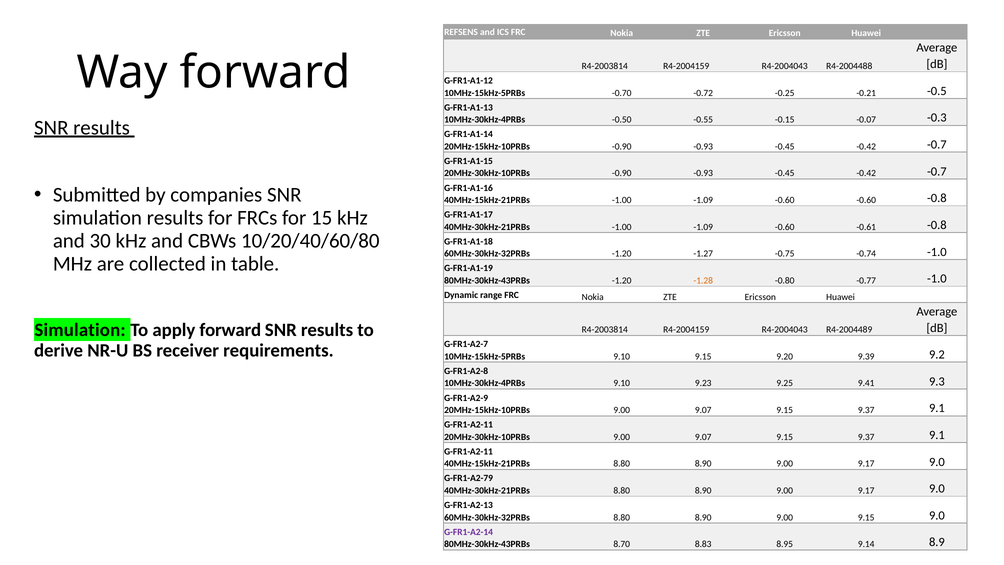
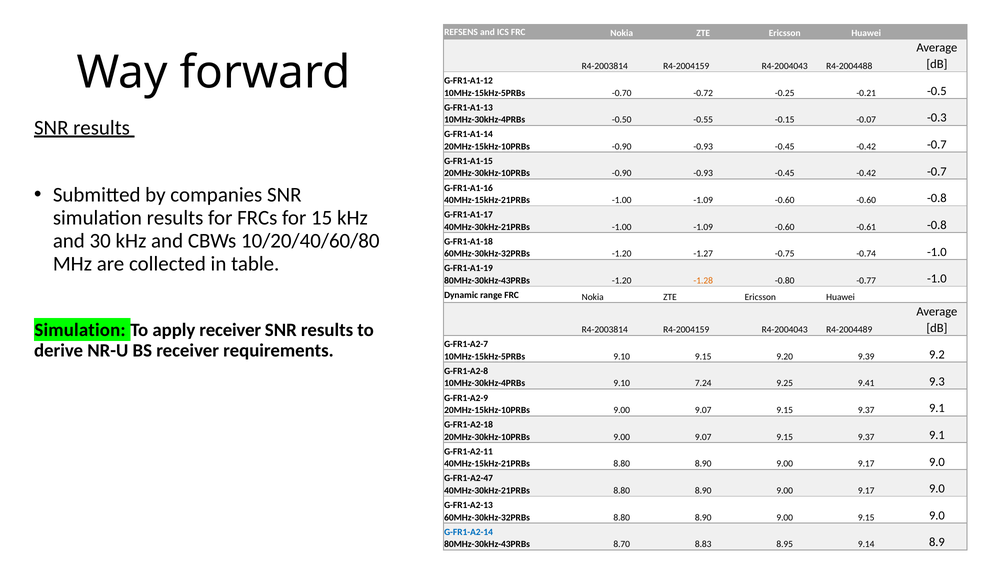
apply forward: forward -> receiver
9.23: 9.23 -> 7.24
G-FR1-A2-11 at (469, 425): G-FR1-A2-11 -> G-FR1-A2-18
G-FR1-A2-79: G-FR1-A2-79 -> G-FR1-A2-47
G-FR1-A2-14 colour: purple -> blue
